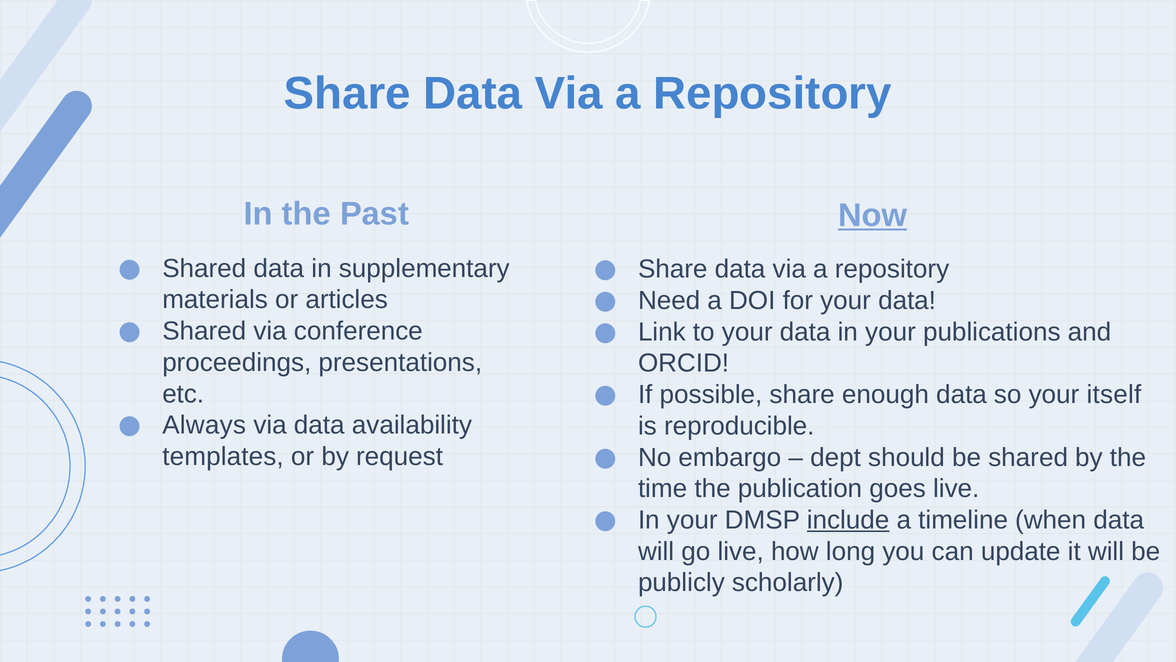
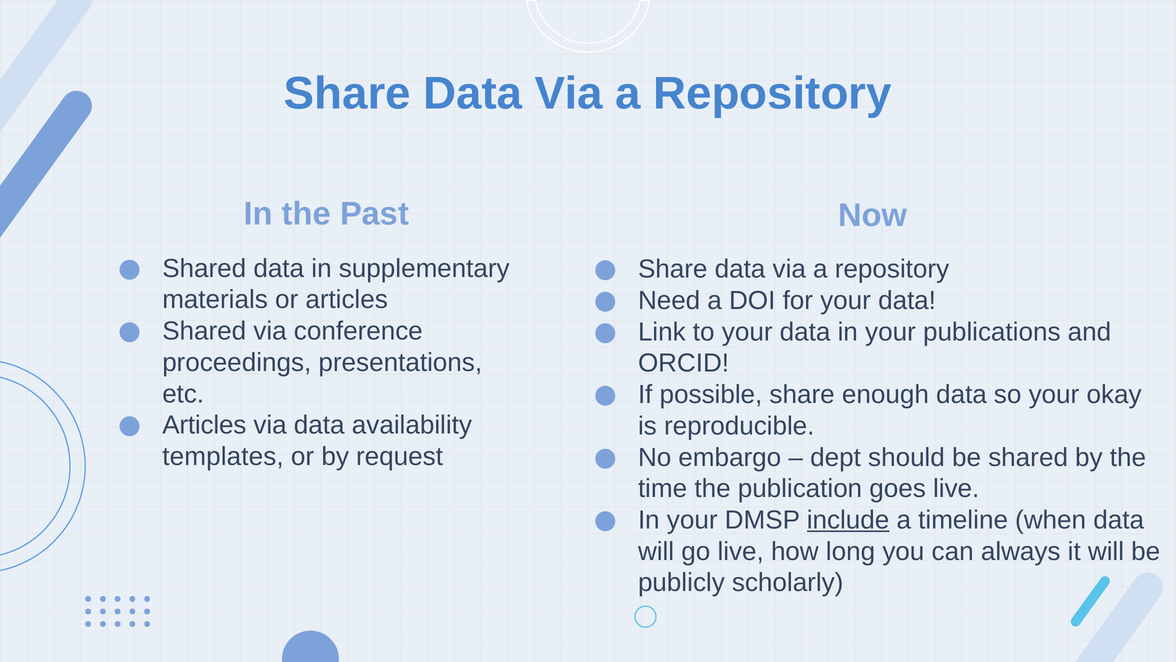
Now underline: present -> none
itself: itself -> okay
Always at (204, 425): Always -> Articles
update: update -> always
